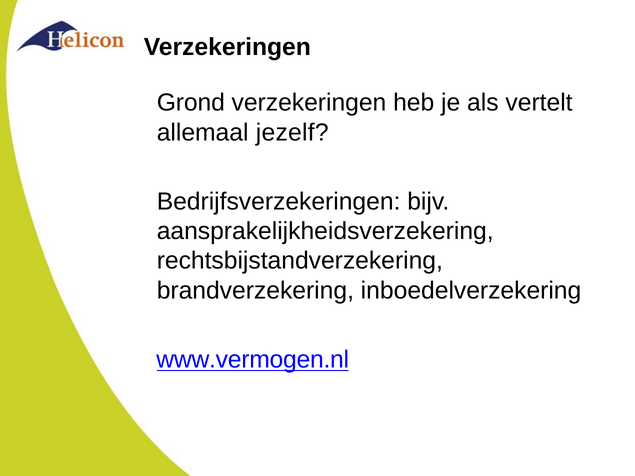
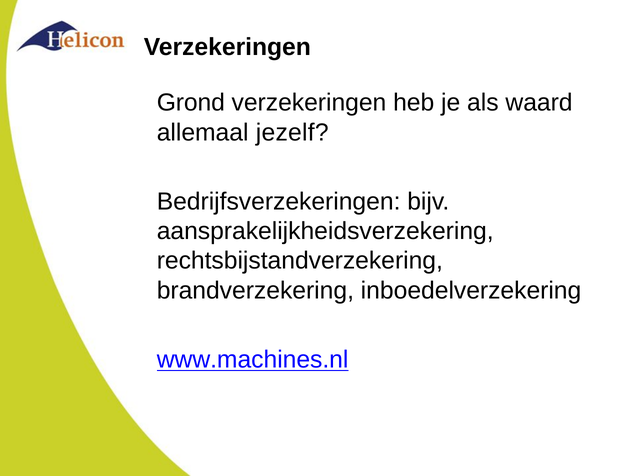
vertelt: vertelt -> waard
www.vermogen.nl: www.vermogen.nl -> www.machines.nl
